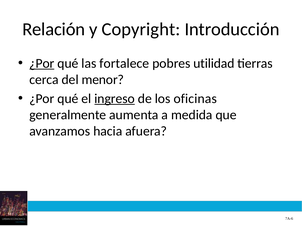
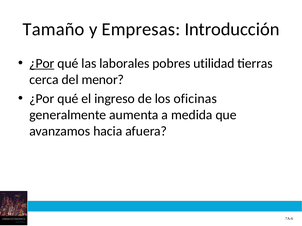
Relación: Relación -> Tamaño
Copyright: Copyright -> Empresas
fortalece: fortalece -> laborales
ingreso underline: present -> none
